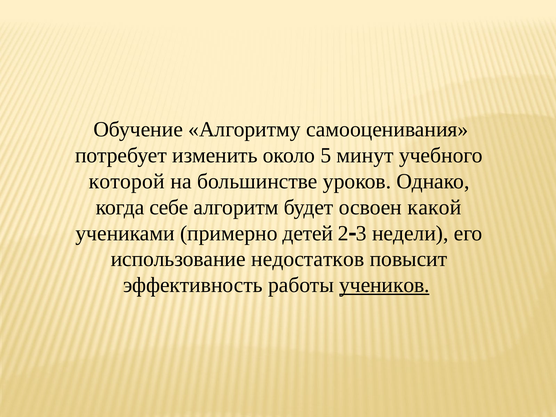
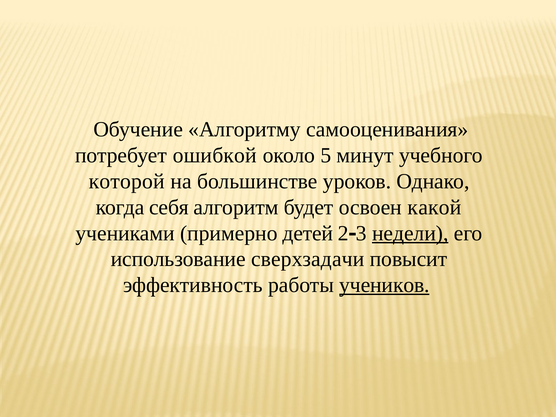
изменить: изменить -> ошибкой
себе: себе -> себя
недели underline: none -> present
недостатков: недостатков -> сверхзадачи
